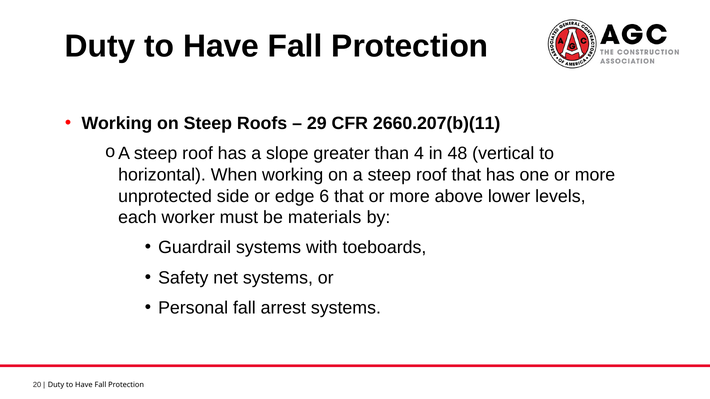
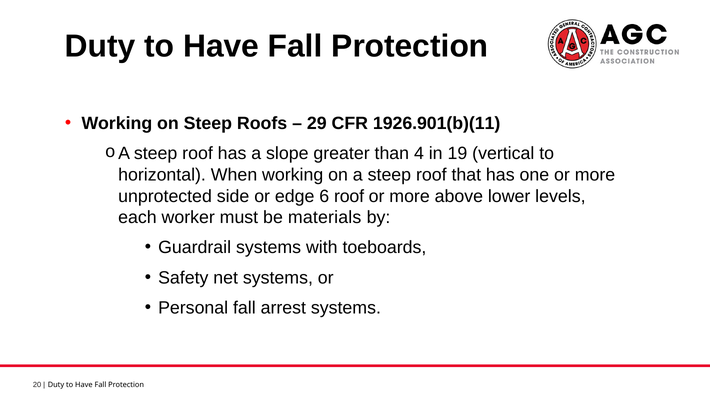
2660.207(b)(11: 2660.207(b)(11 -> 1926.901(b)(11
48: 48 -> 19
6 that: that -> roof
